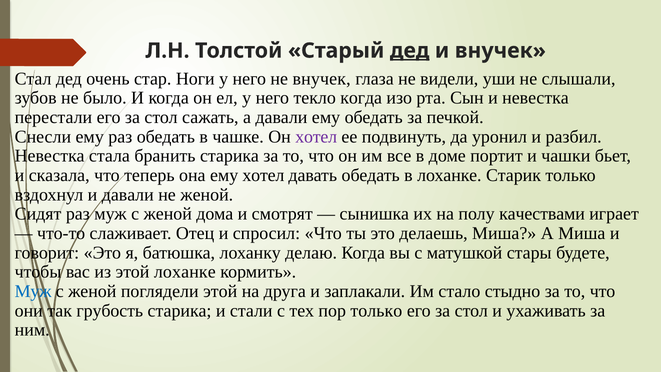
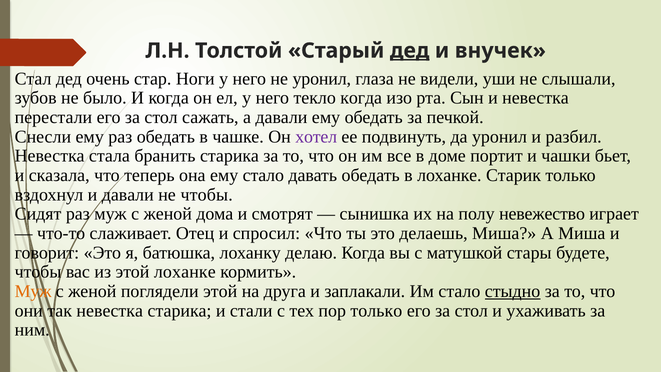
не внучек: внучек -> уронил
ему хотел: хотел -> стало
не женой: женой -> чтобы
качествами: качествами -> невежество
Муж at (33, 291) colour: blue -> orange
стыдно underline: none -> present
так грубость: грубость -> невестка
